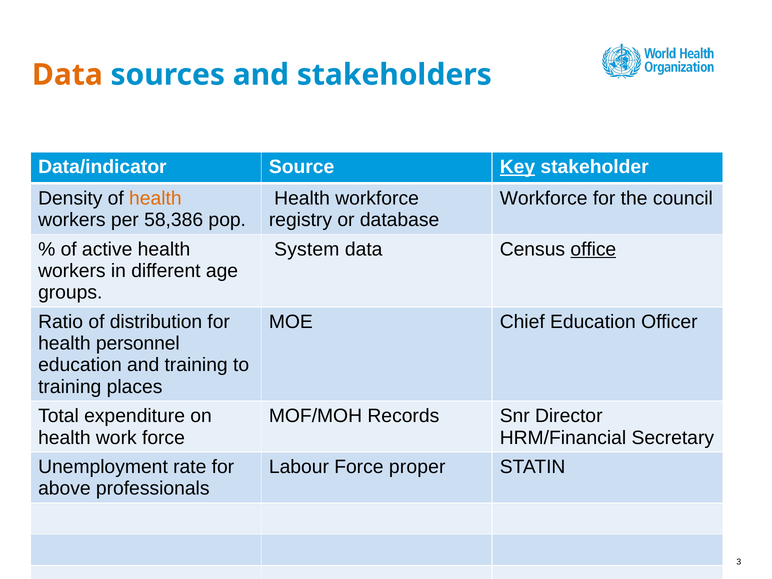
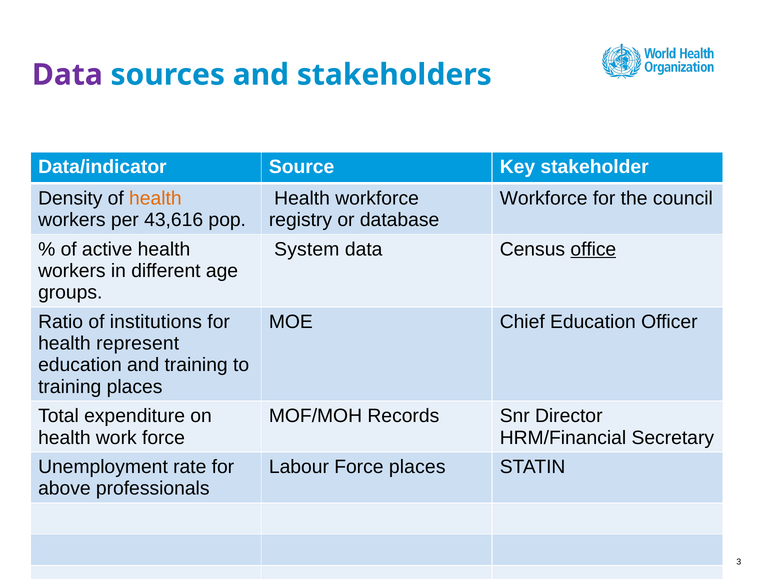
Data at (67, 75) colour: orange -> purple
Key underline: present -> none
58,386: 58,386 -> 43,616
distribution: distribution -> institutions
personnel: personnel -> represent
Force proper: proper -> places
